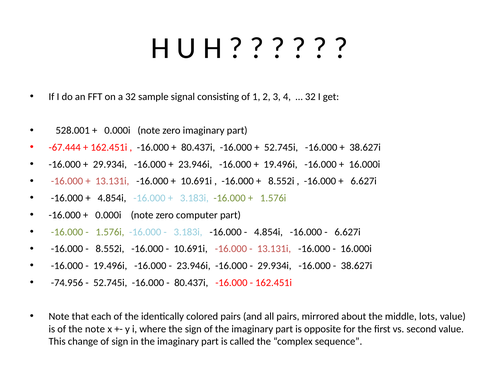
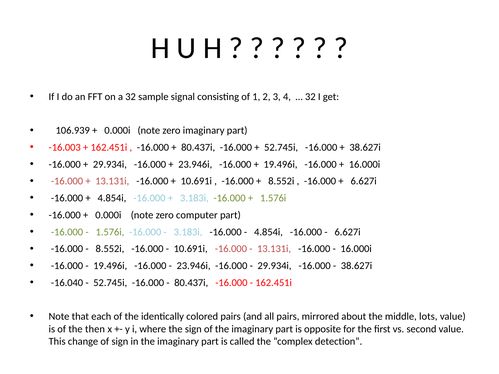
528.001: 528.001 -> 106.939
-67.444: -67.444 -> -16.003
-74.956: -74.956 -> -16.040
the note: note -> then
sequence: sequence -> detection
